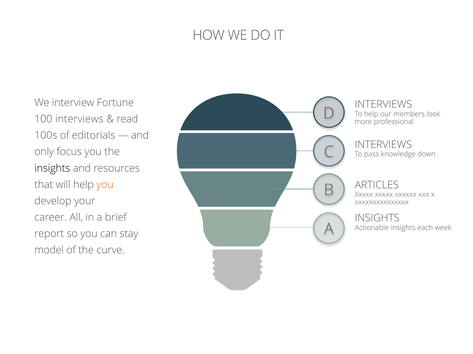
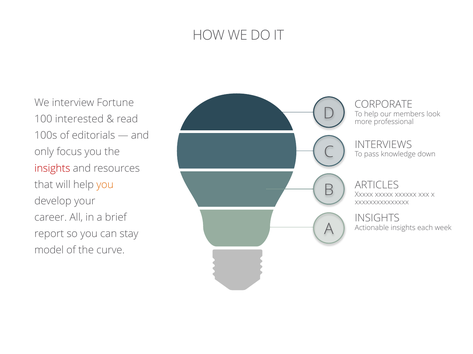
INTERVIEWS at (383, 105): INTERVIEWS -> CORPORATE
100 interviews: interviews -> interested
insights at (52, 169) colour: black -> red
